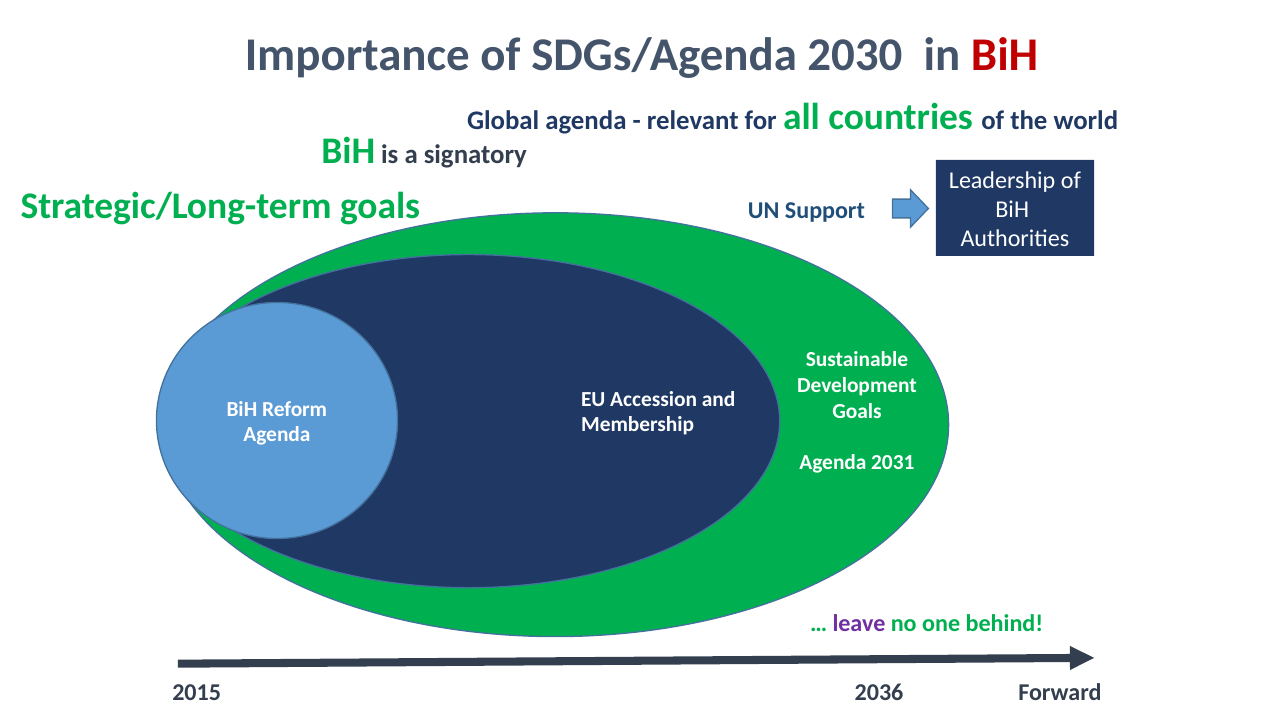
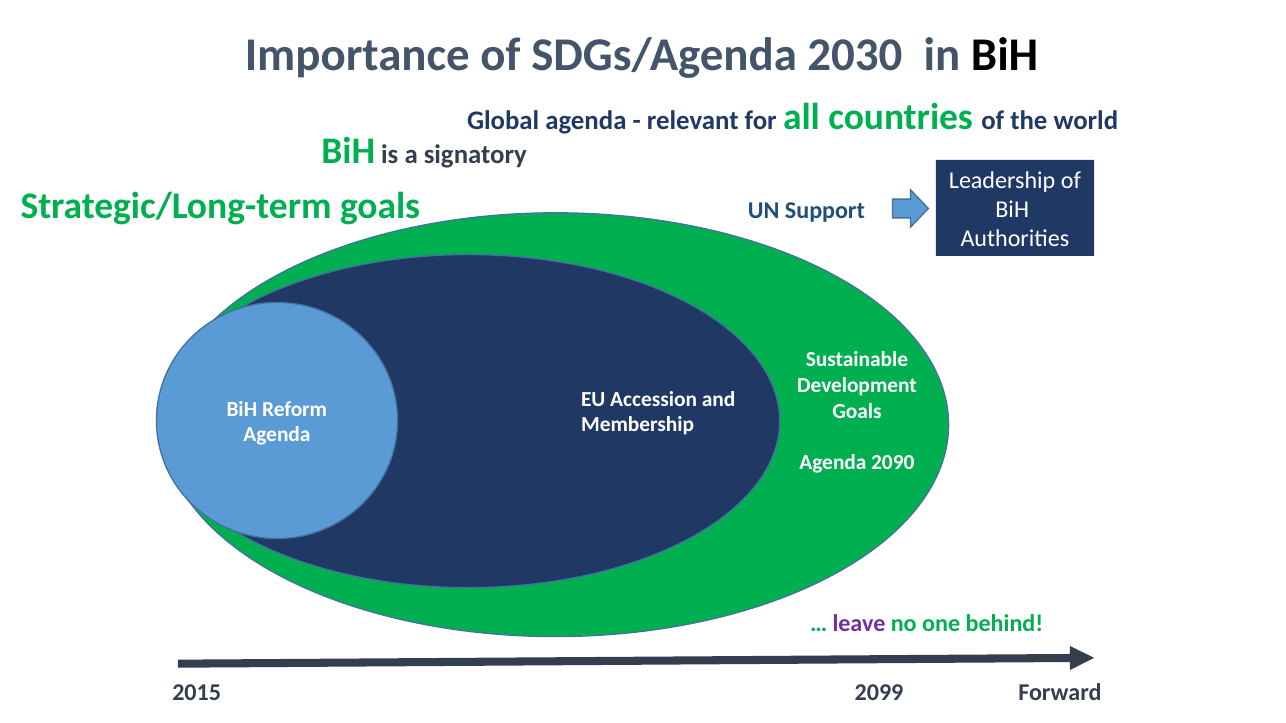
BiH at (1005, 55) colour: red -> black
2031: 2031 -> 2090
2036: 2036 -> 2099
